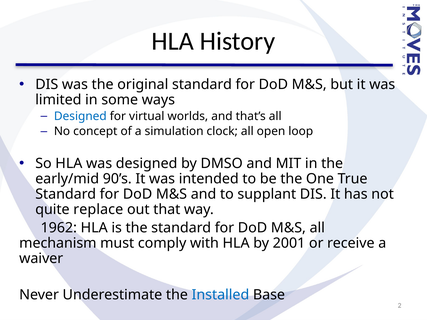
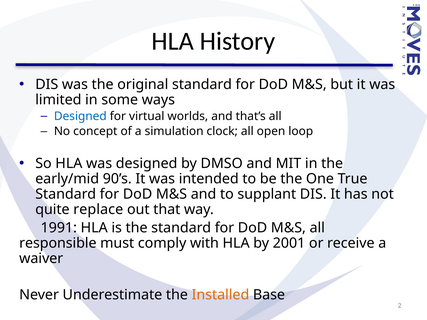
1962: 1962 -> 1991
mechanism: mechanism -> responsible
Installed colour: blue -> orange
